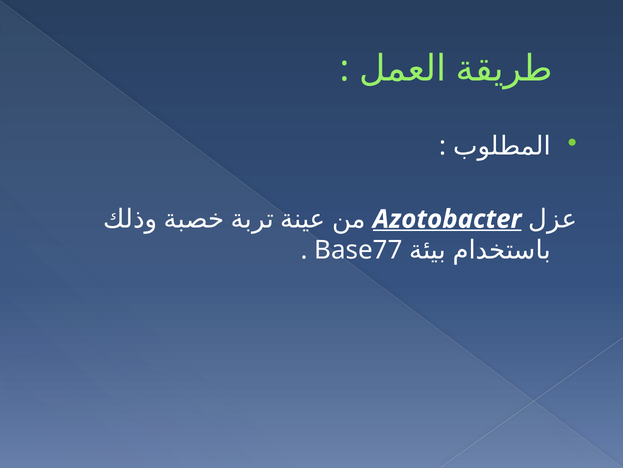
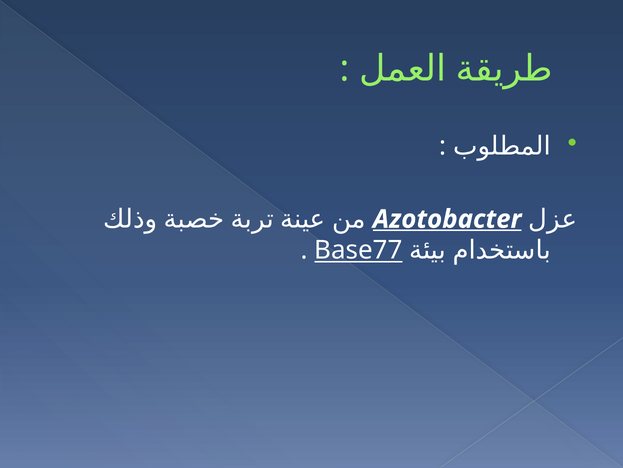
Base77 underline: none -> present
